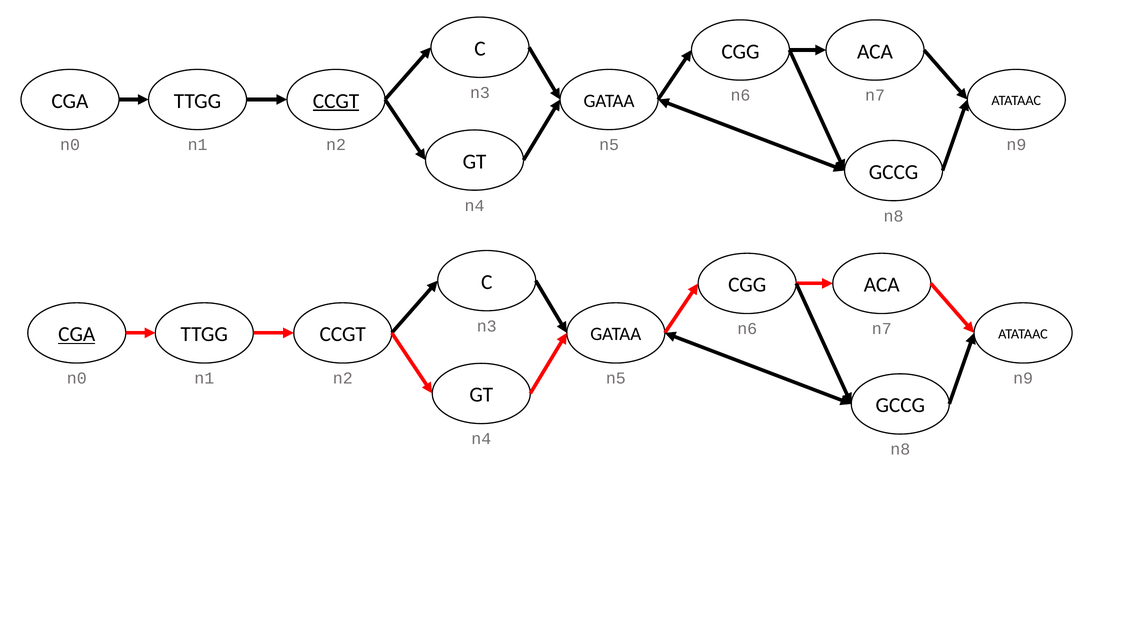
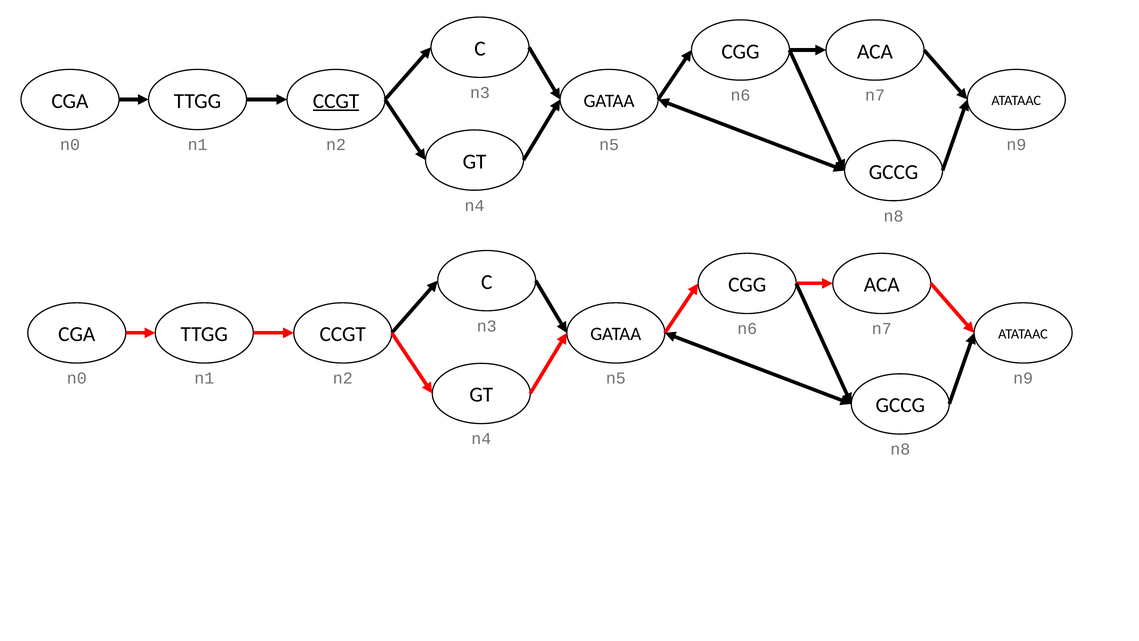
CGA at (77, 334) underline: present -> none
